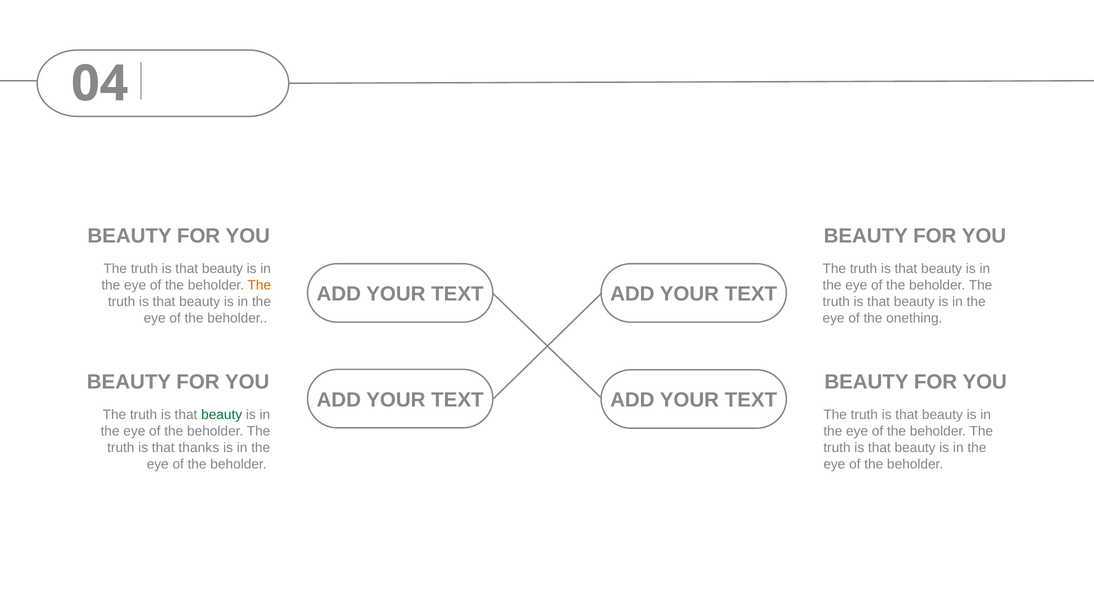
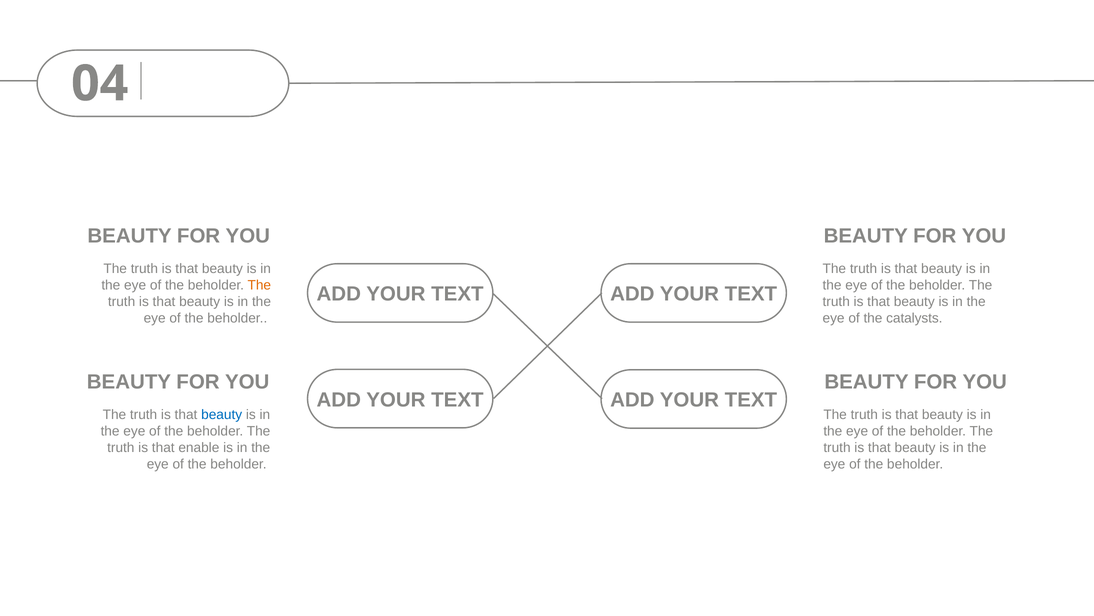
onething: onething -> catalysts
beauty at (222, 414) colour: green -> blue
thanks: thanks -> enable
